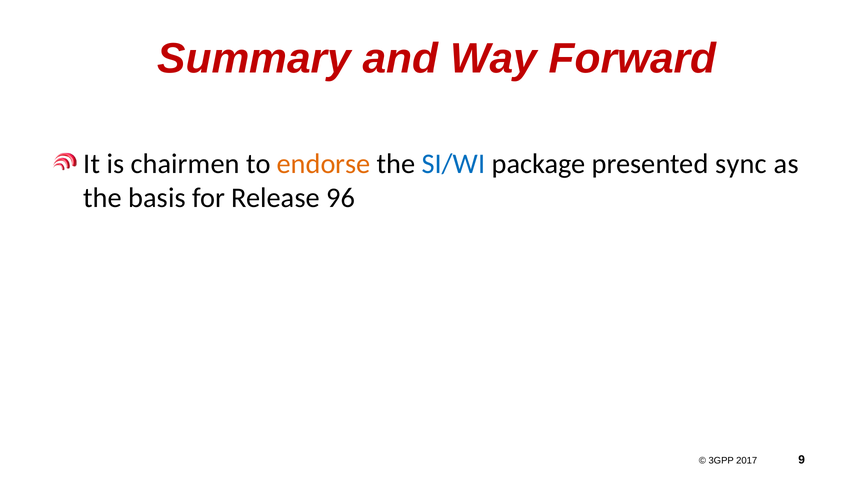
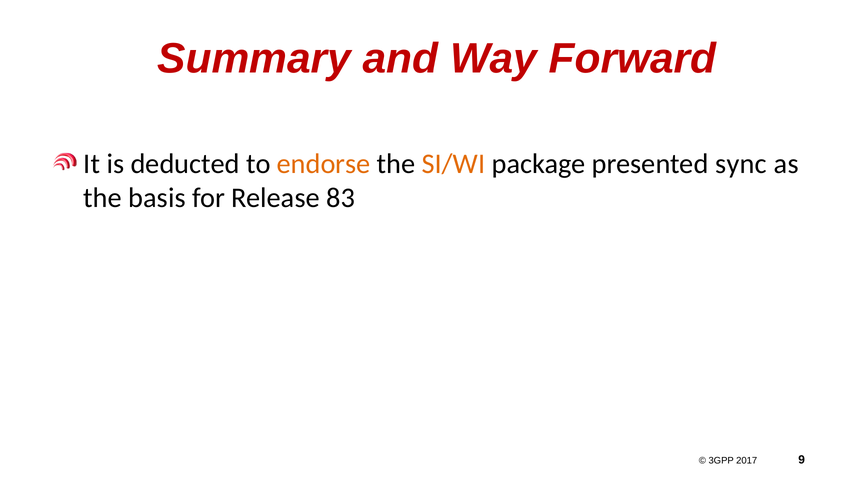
chairmen: chairmen -> deducted
SI/WI colour: blue -> orange
96: 96 -> 83
